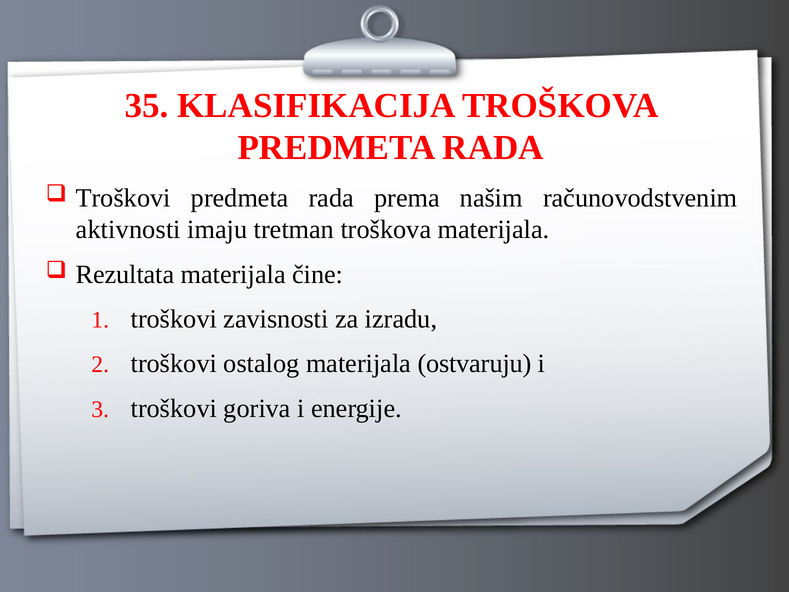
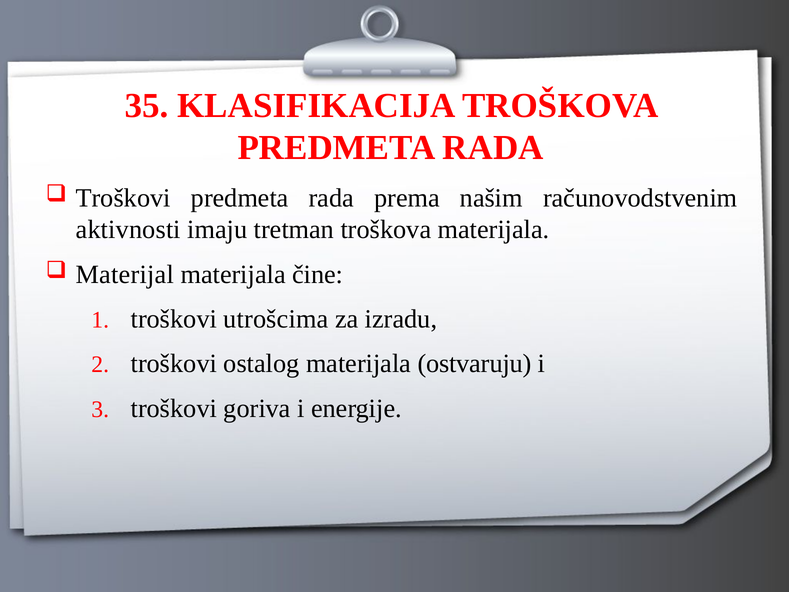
Rezultata: Rezultata -> Materijal
zavisnosti: zavisnosti -> utrošcima
